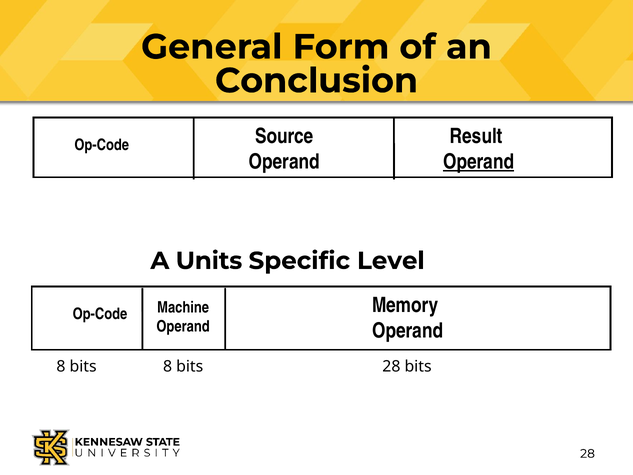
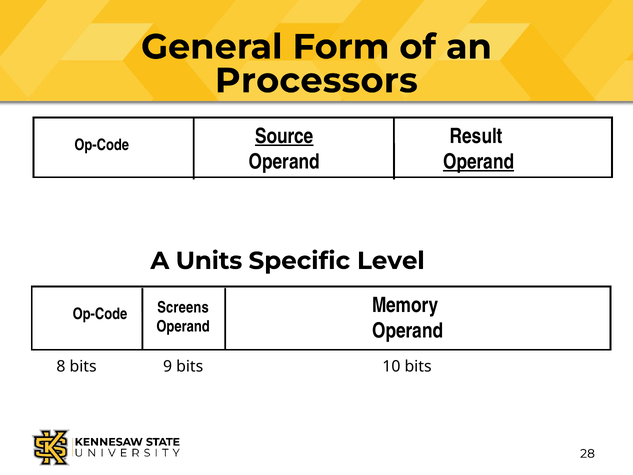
Conclusion: Conclusion -> Processors
Source underline: none -> present
Machine: Machine -> Screens
bits 8: 8 -> 9
bits 28: 28 -> 10
